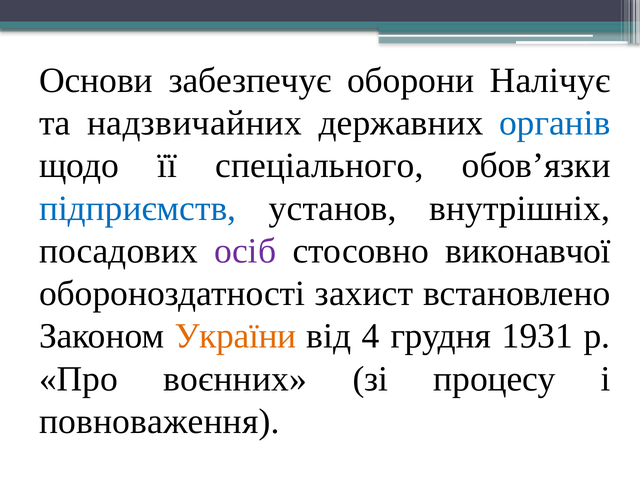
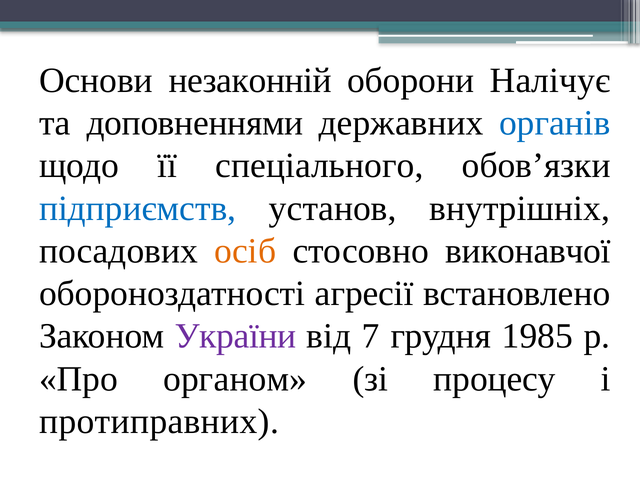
забезпечує: забезпечує -> незаконній
надзвичайних: надзвичайних -> доповненнями
осіб colour: purple -> orange
захист: захист -> агресії
України colour: orange -> purple
4: 4 -> 7
1931: 1931 -> 1985
воєнних: воєнних -> органом
повноваження: повноваження -> протиправних
